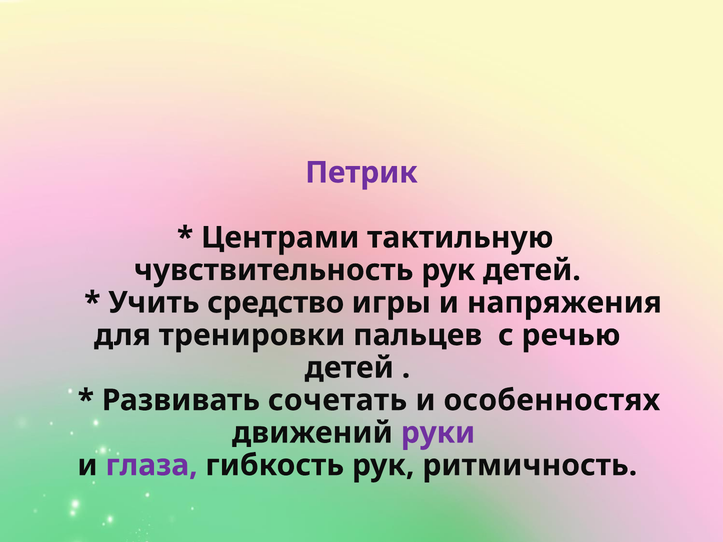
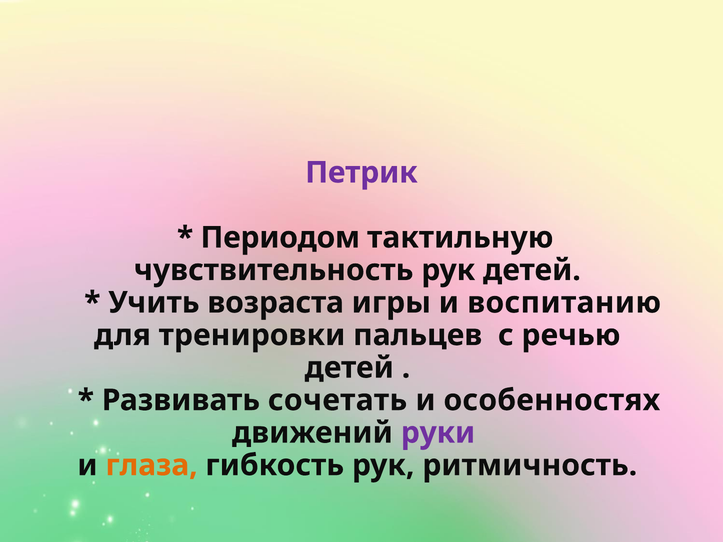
Центрами: Центрами -> Периодом
средство: средство -> возраста
напряжения: напряжения -> воспитанию
глаза colour: purple -> orange
